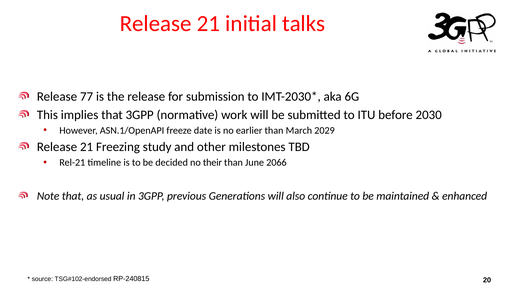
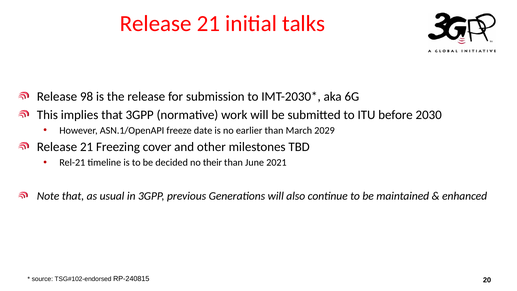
77: 77 -> 98
study: study -> cover
2066: 2066 -> 2021
